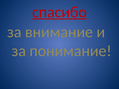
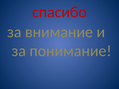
спасибо underline: present -> none
